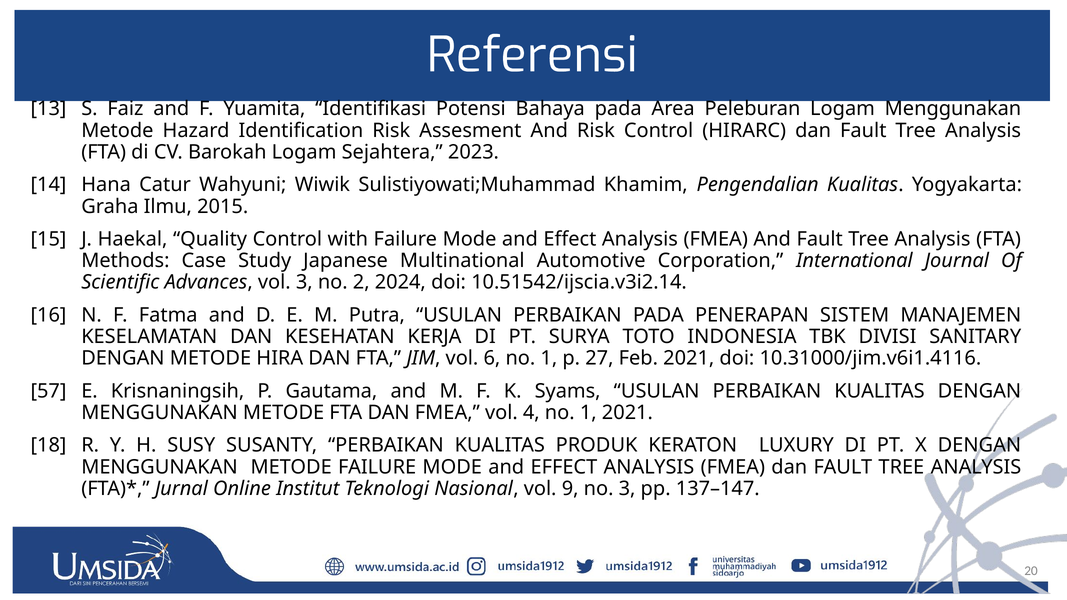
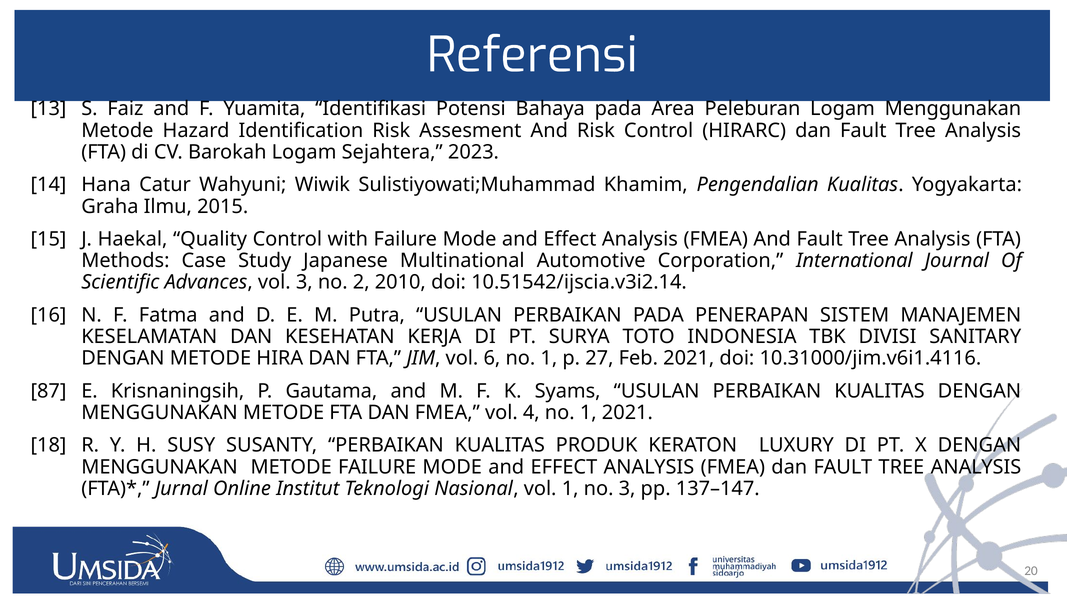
2024: 2024 -> 2010
57: 57 -> 87
vol 9: 9 -> 1
